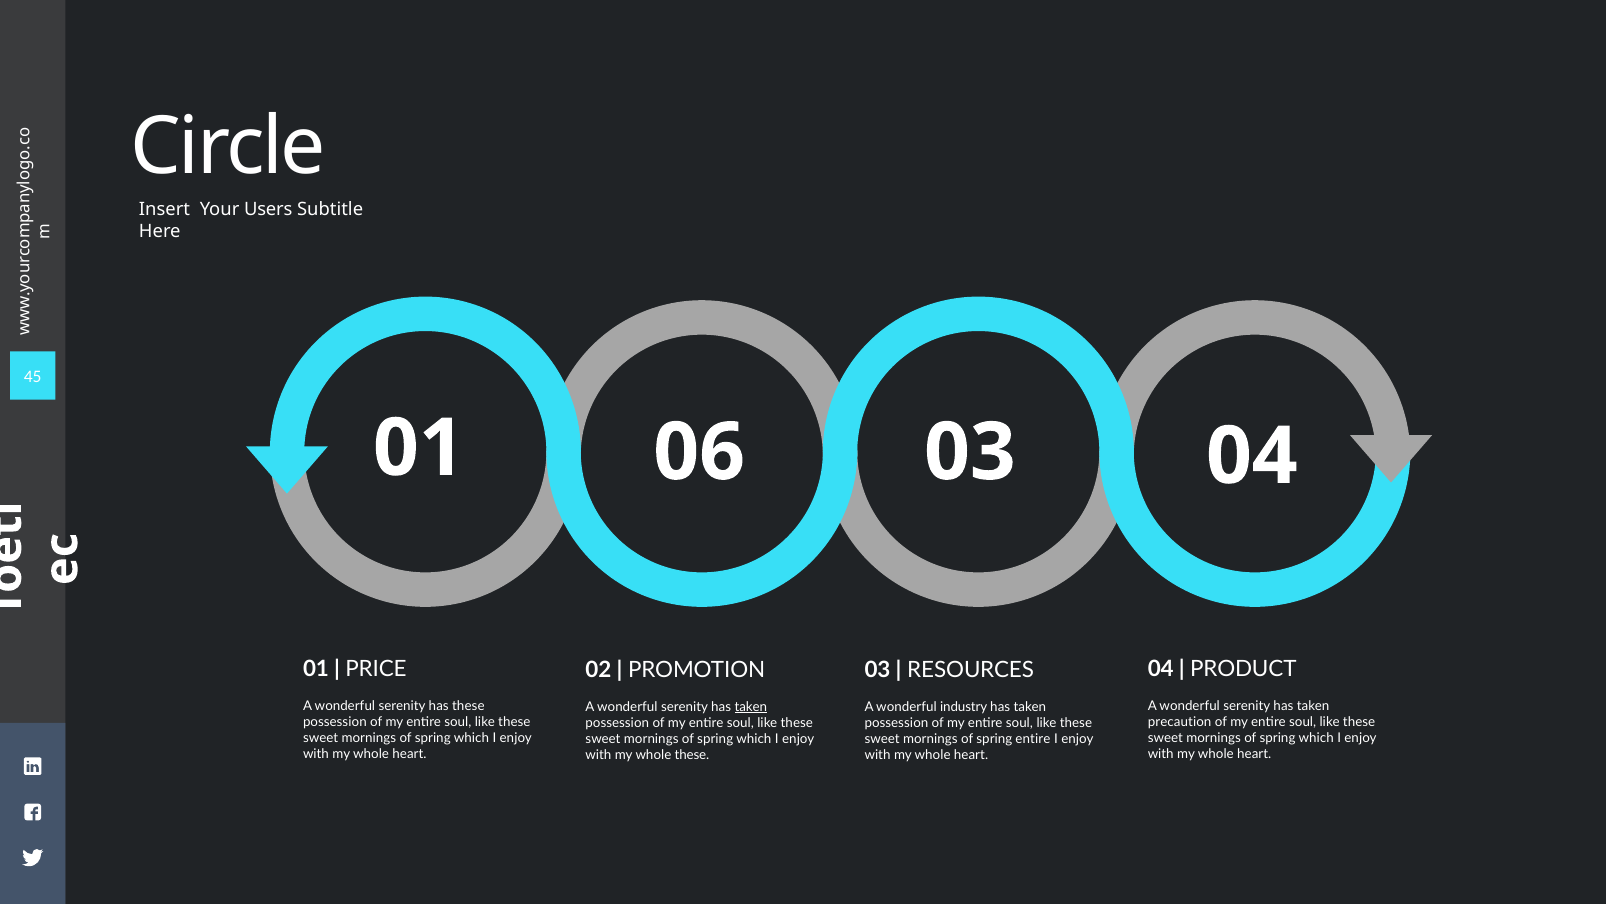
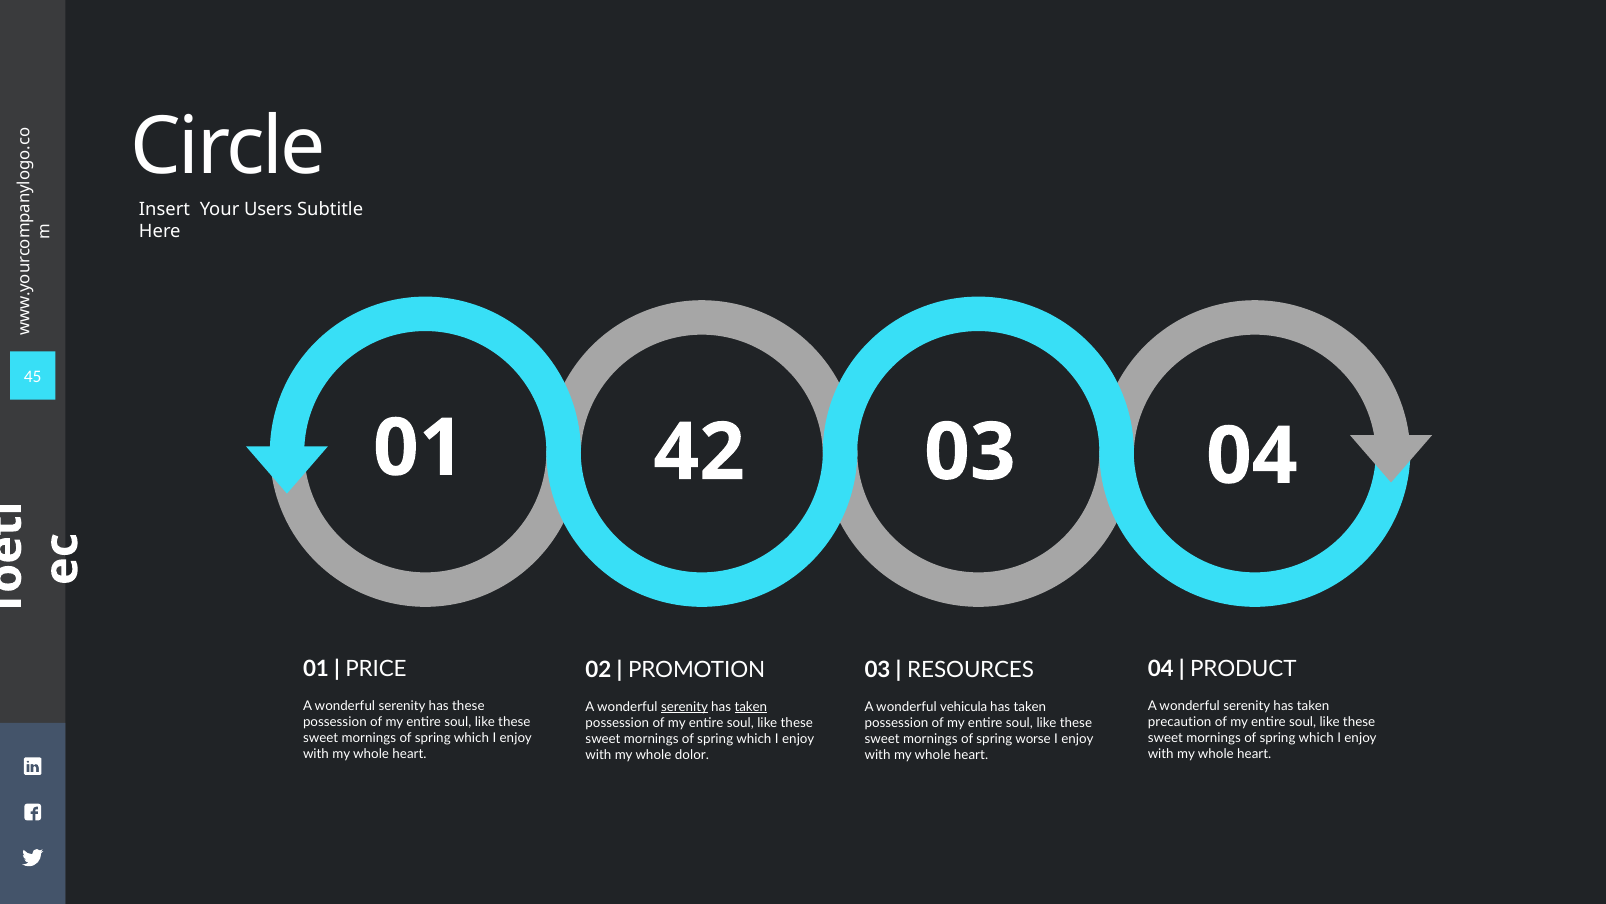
06: 06 -> 42
serenity at (685, 707) underline: none -> present
industry: industry -> vehicula
spring entire: entire -> worse
whole these: these -> dolor
